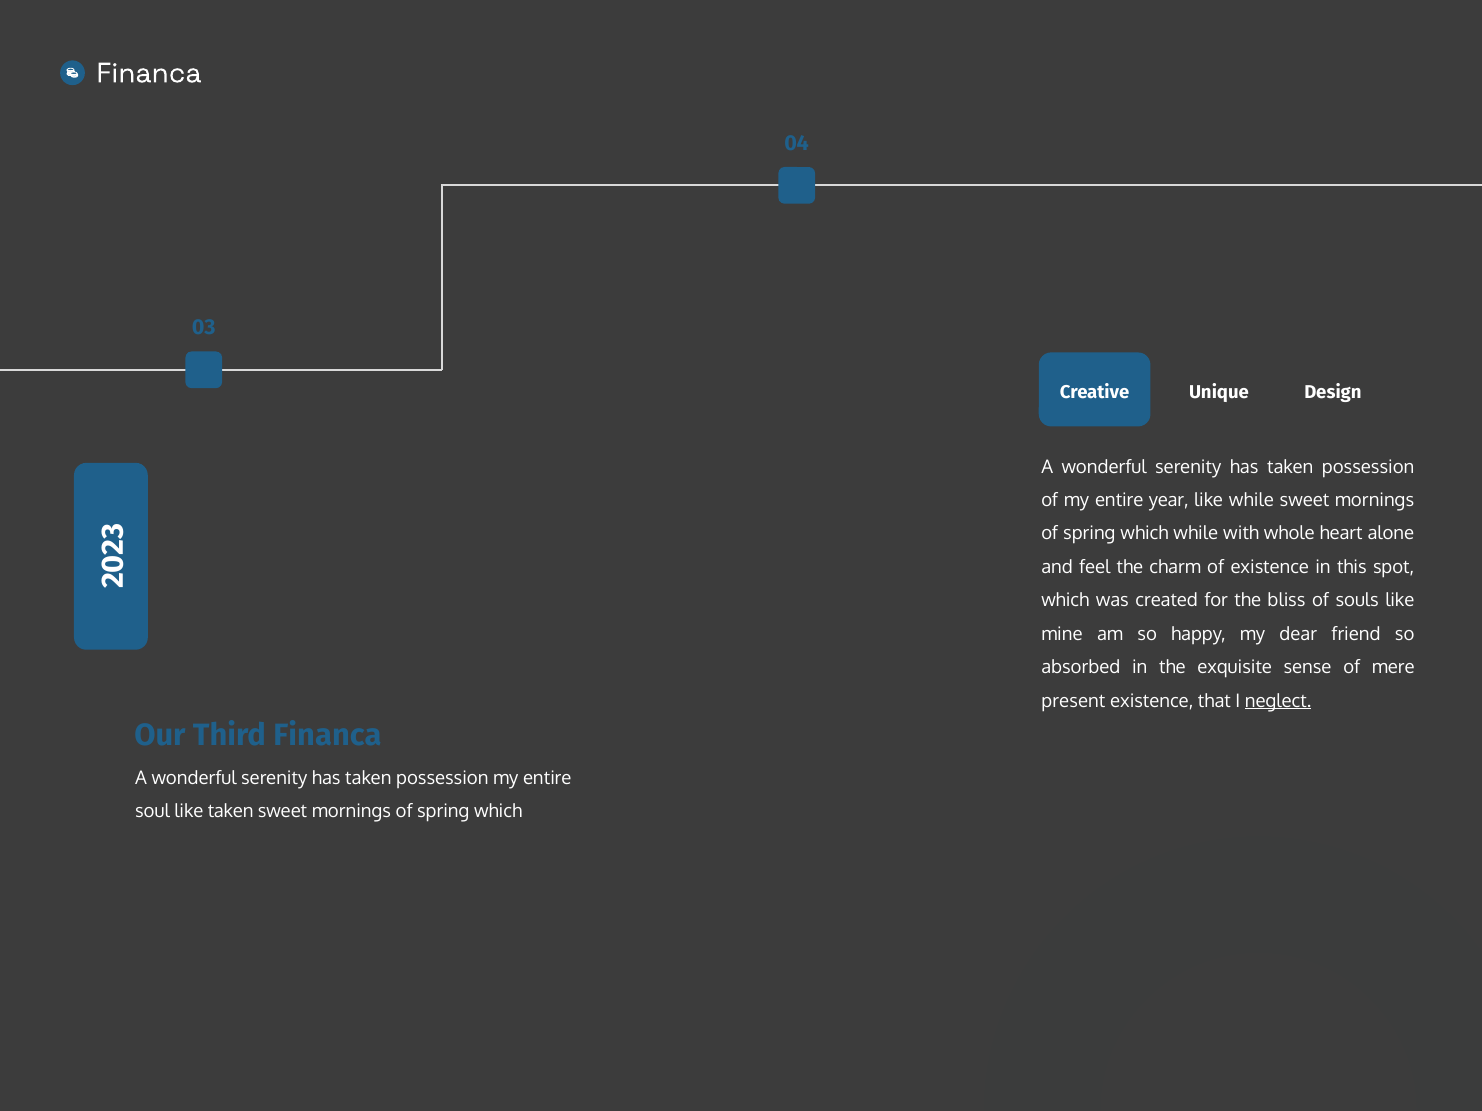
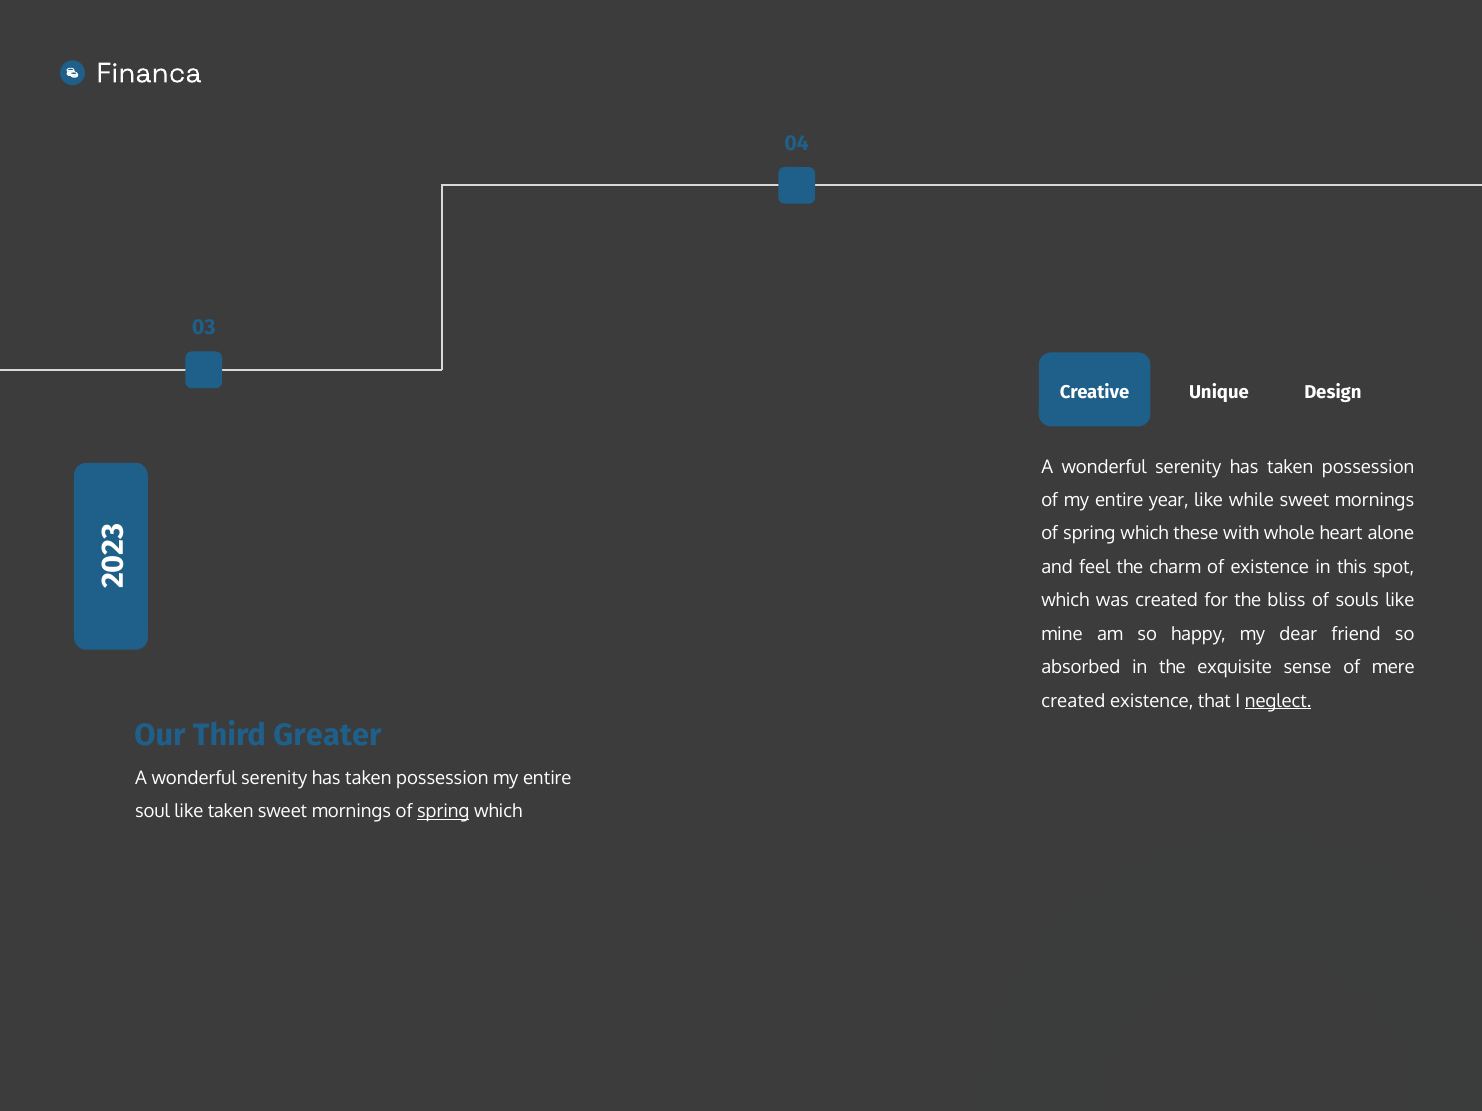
which while: while -> these
present at (1073, 701): present -> created
Financa: Financa -> Greater
spring at (443, 812) underline: none -> present
